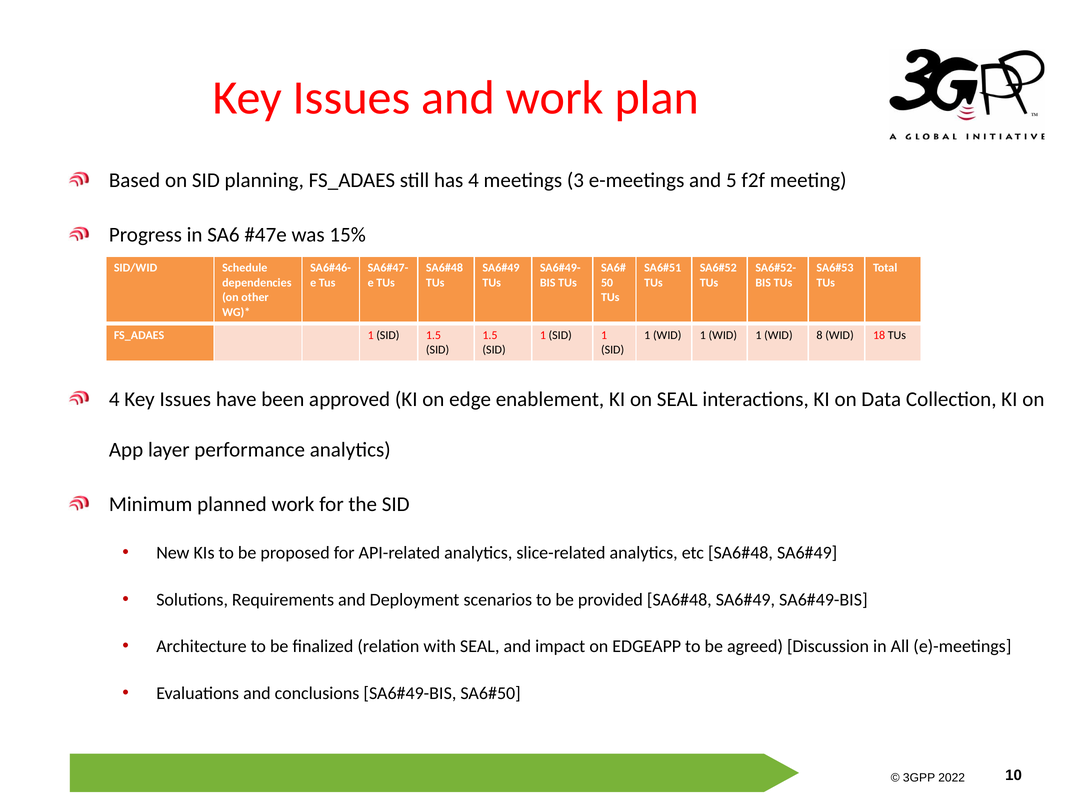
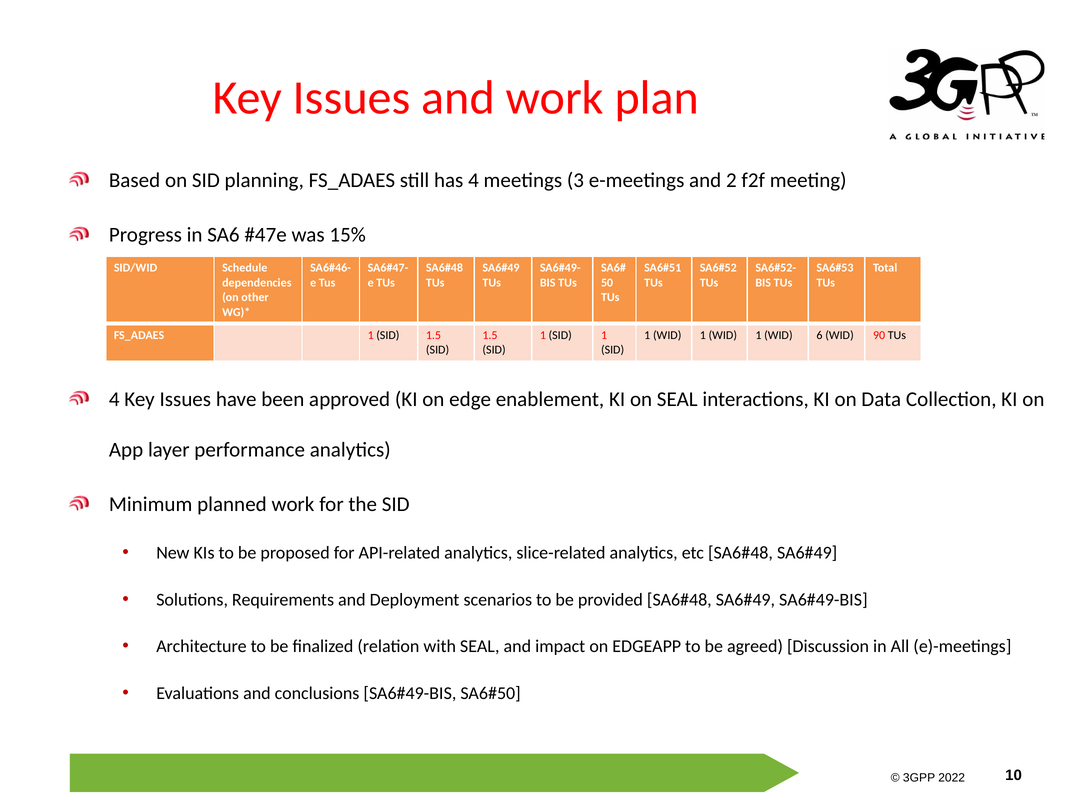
5: 5 -> 2
8: 8 -> 6
18: 18 -> 90
